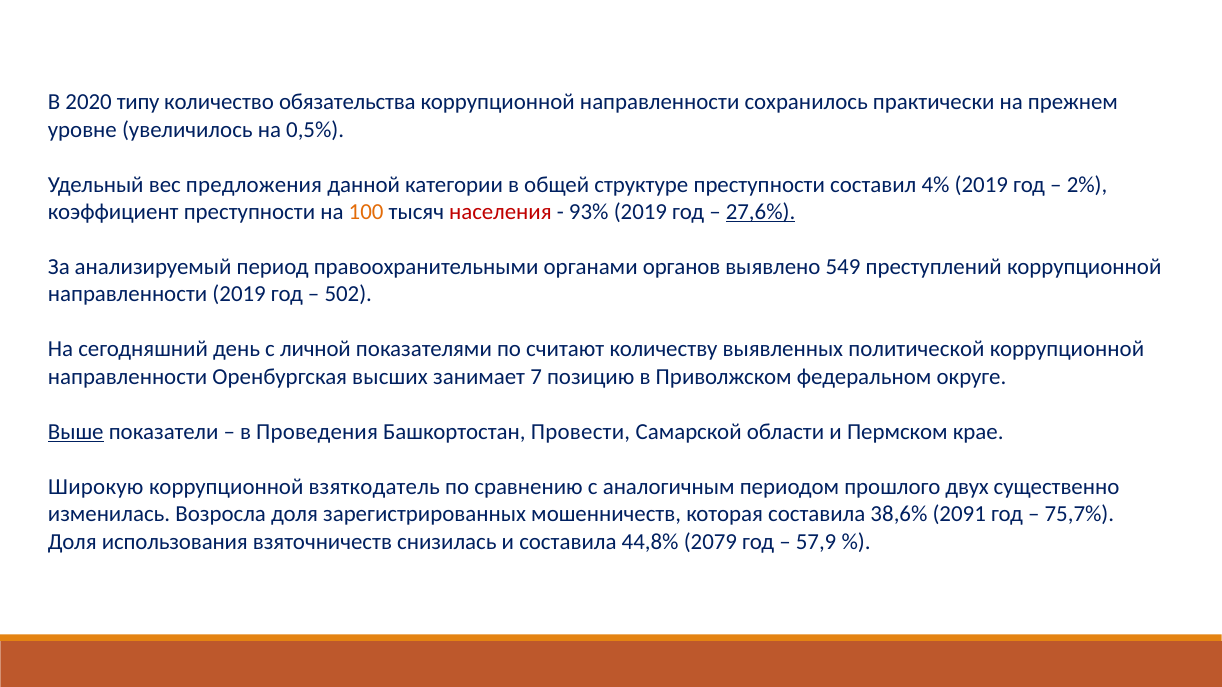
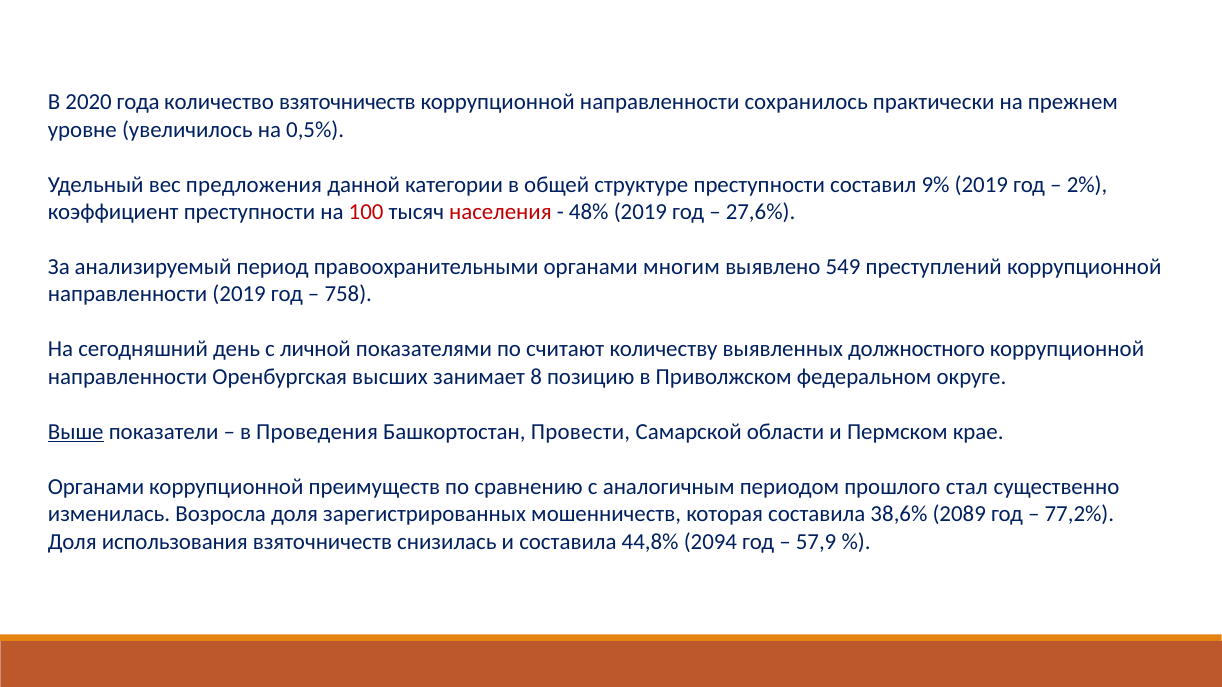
типу: типу -> года
количество обязательства: обязательства -> взяточничеств
4%: 4% -> 9%
100 colour: orange -> red
93%: 93% -> 48%
27,6% underline: present -> none
органов: органов -> многим
502: 502 -> 758
политической: политической -> должностного
7: 7 -> 8
Широкую at (96, 487): Широкую -> Органами
взяткодатель: взяткодатель -> преимуществ
двух: двух -> стал
2091: 2091 -> 2089
75,7%: 75,7% -> 77,2%
2079: 2079 -> 2094
